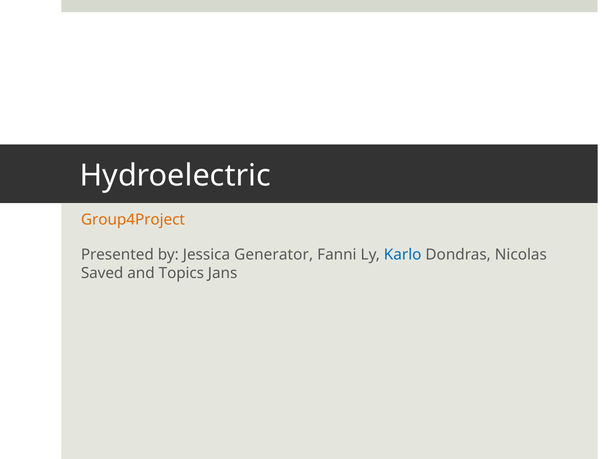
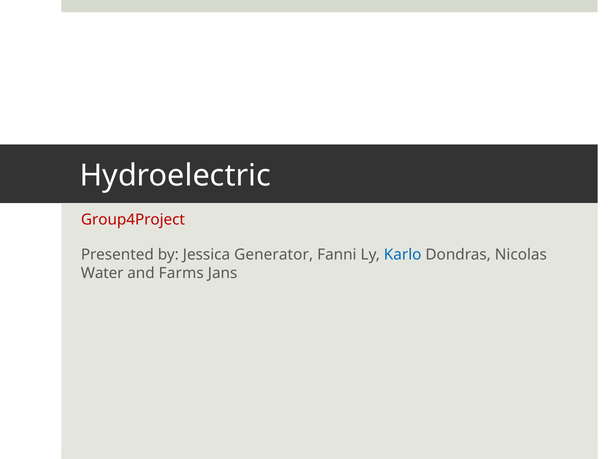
Group4Project colour: orange -> red
Saved: Saved -> Water
Topics: Topics -> Farms
